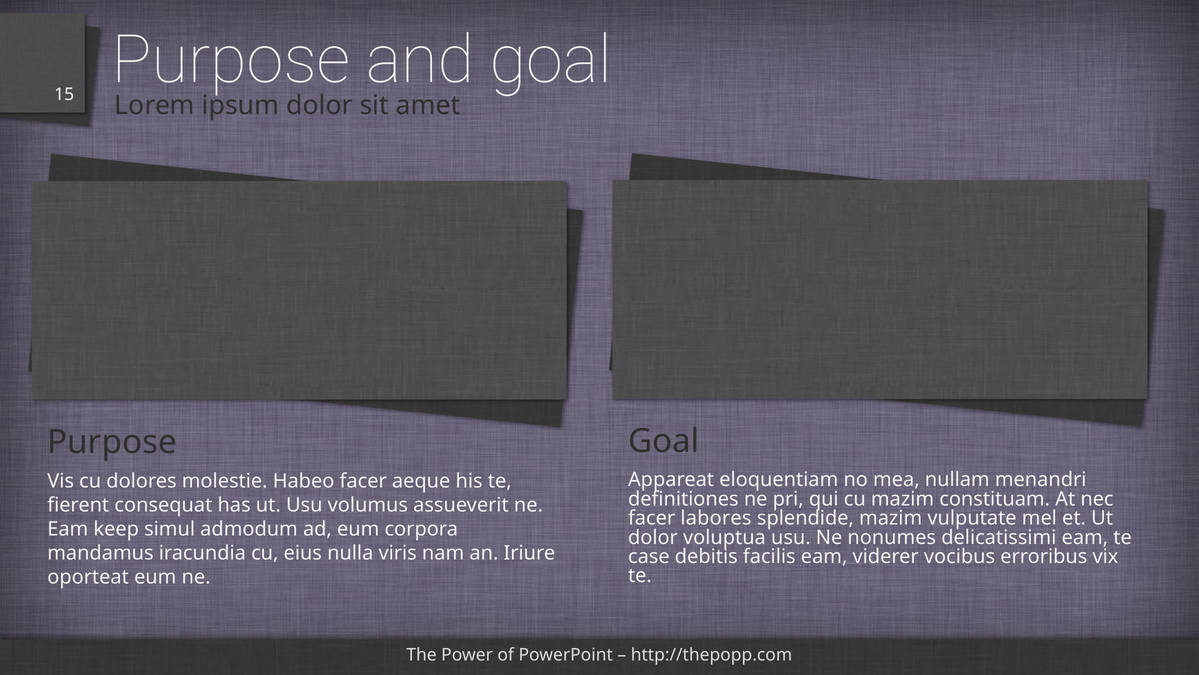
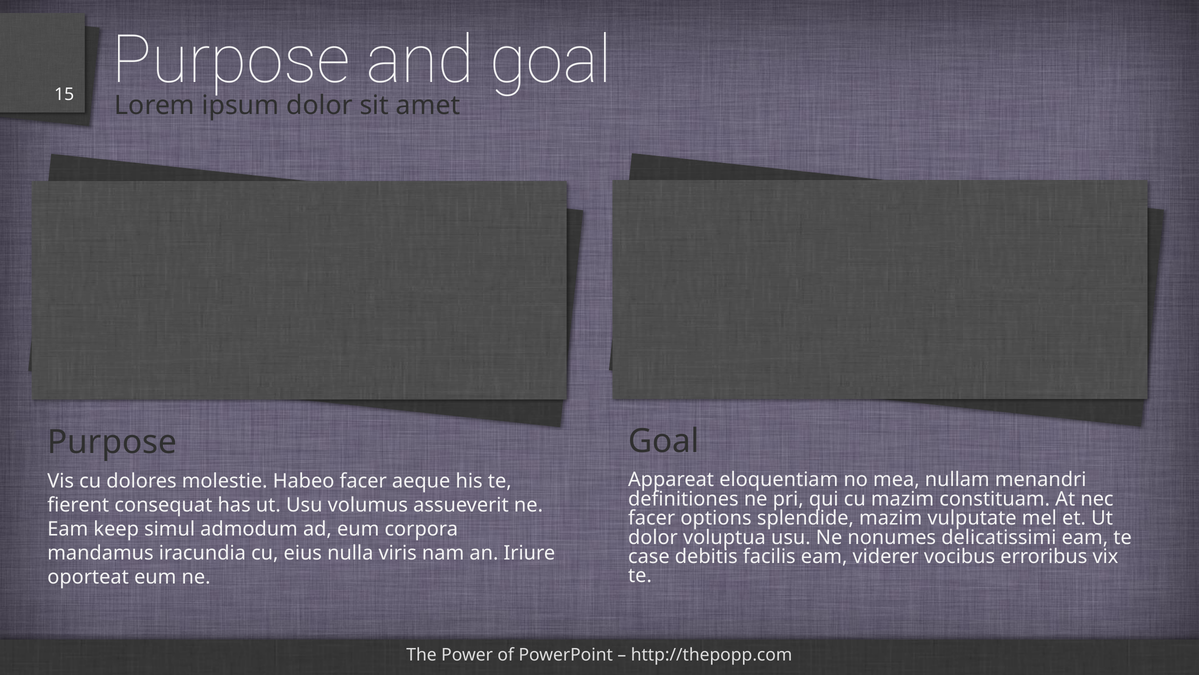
labores: labores -> options
